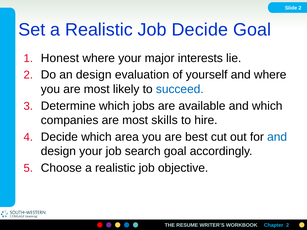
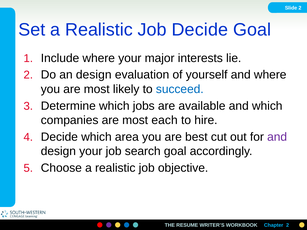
Honest: Honest -> Include
skills: skills -> each
and at (277, 137) colour: blue -> purple
